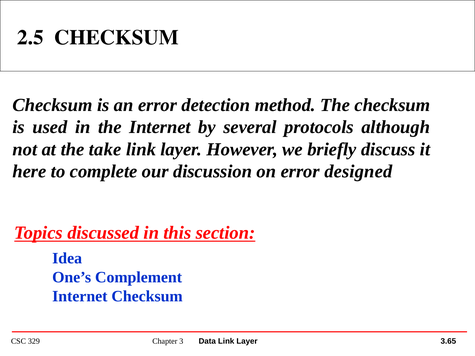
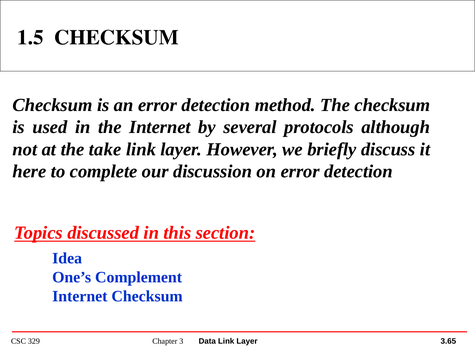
2.5: 2.5 -> 1.5
on error designed: designed -> detection
